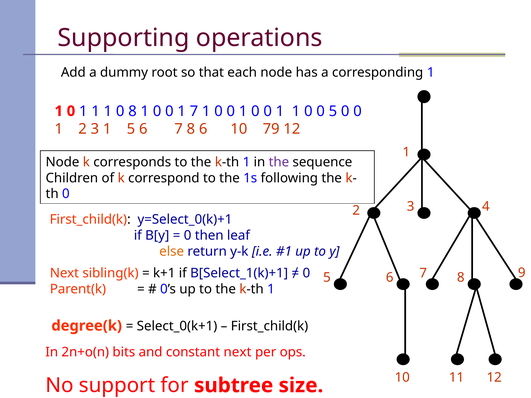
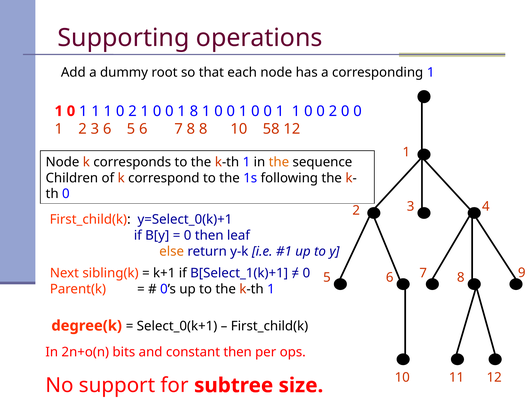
1 0 8: 8 -> 2
1 7: 7 -> 8
0 0 5: 5 -> 2
3 1: 1 -> 6
8 6: 6 -> 8
79: 79 -> 58
the at (279, 162) colour: purple -> orange
constant next: next -> then
